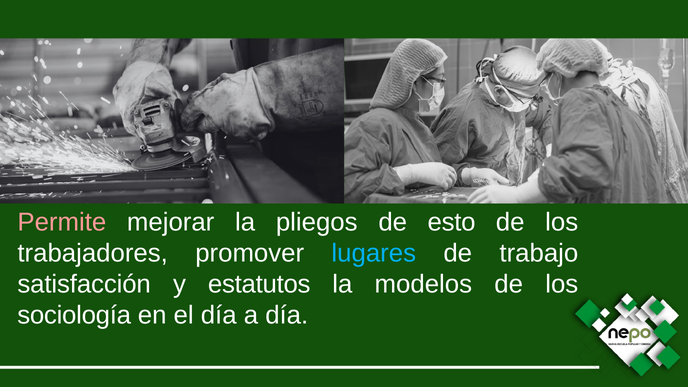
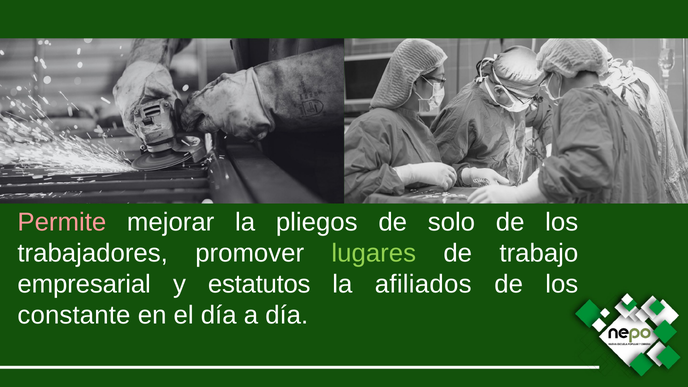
esto: esto -> solo
lugares colour: light blue -> light green
satisfacción: satisfacción -> empresarial
modelos: modelos -> afiliados
sociología: sociología -> constante
